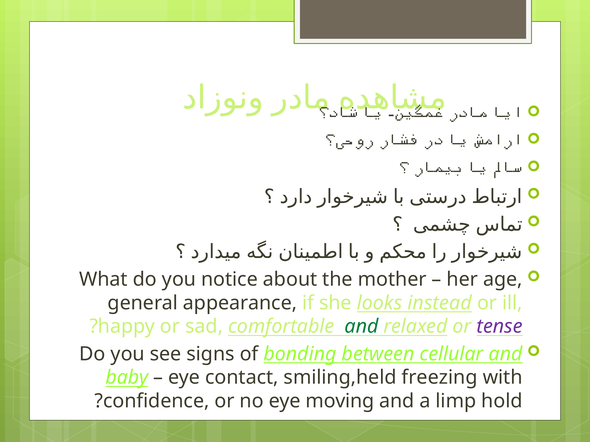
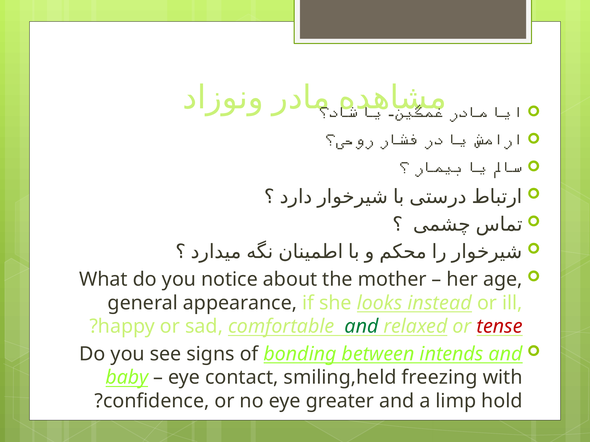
tense colour: purple -> red
cellular: cellular -> intends
moving: moving -> greater
